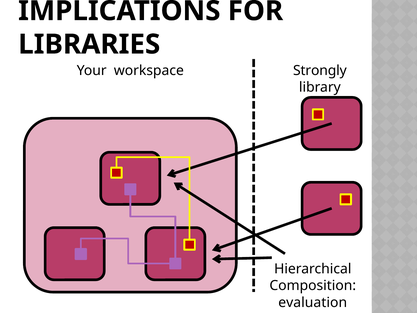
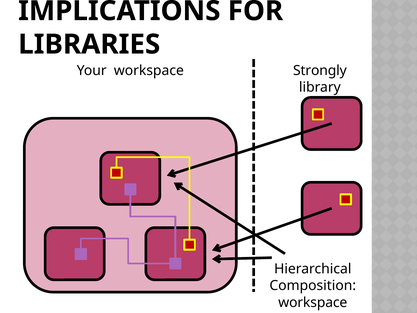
evaluation at (313, 302): evaluation -> workspace
